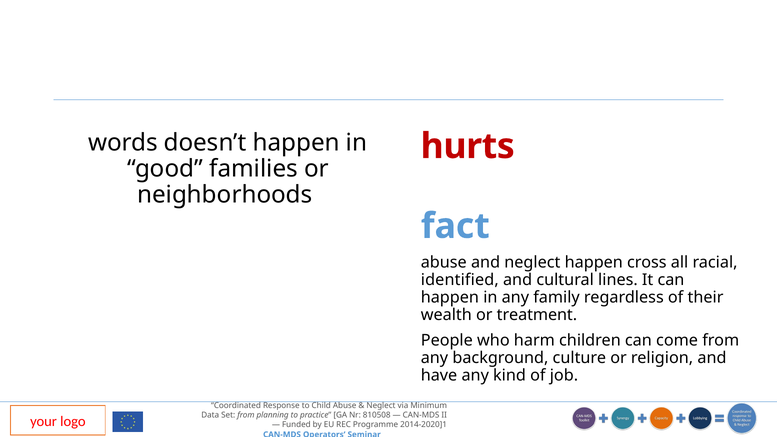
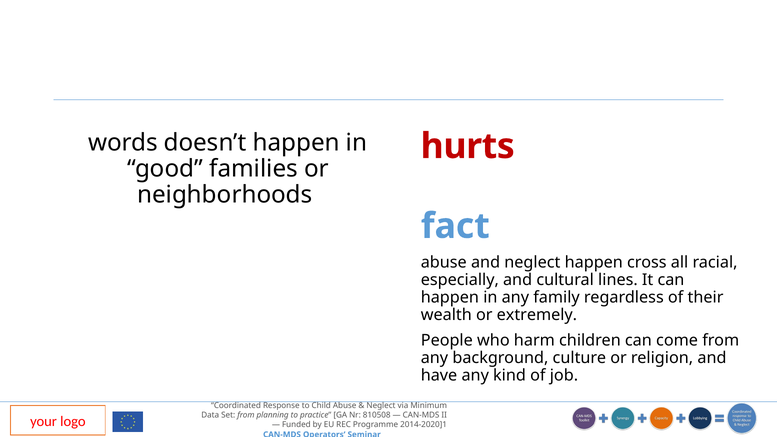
identified: identified -> especially
treatment: treatment -> extremely
